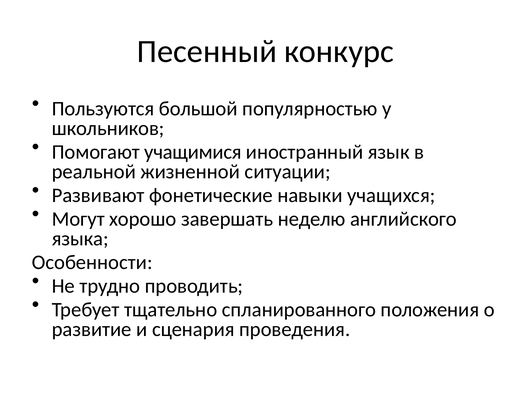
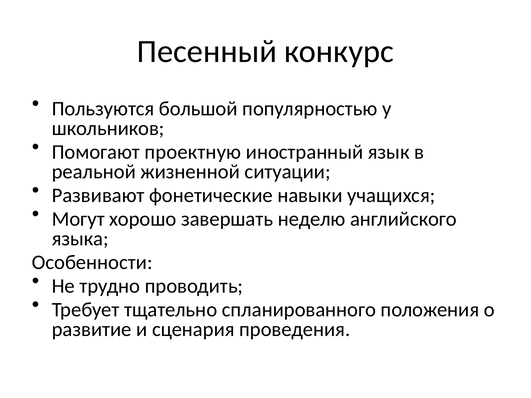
учащимися: учащимися -> проектную
